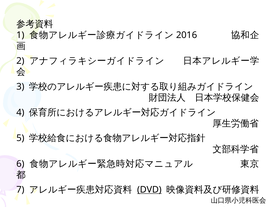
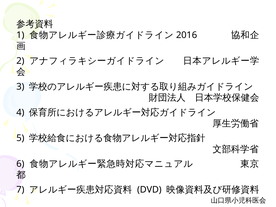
DVD underline: present -> none
